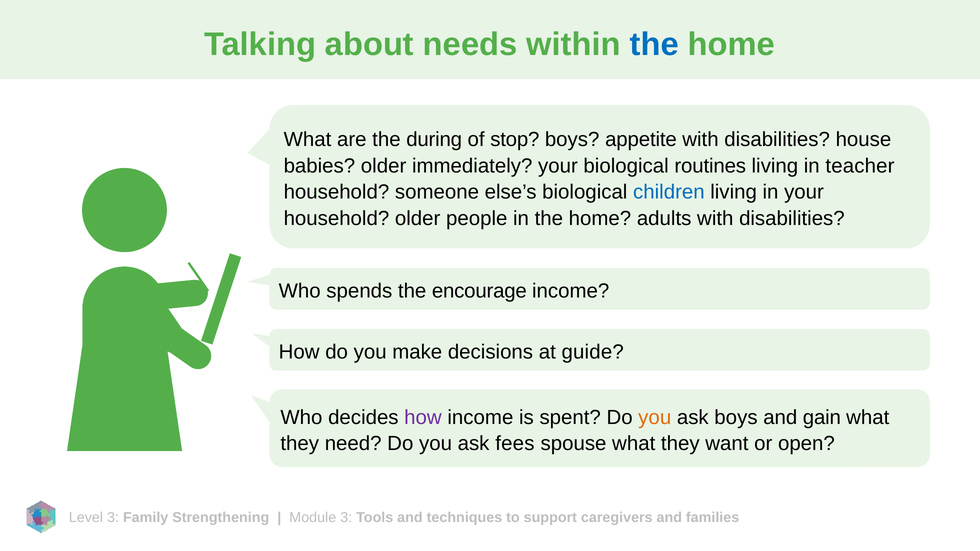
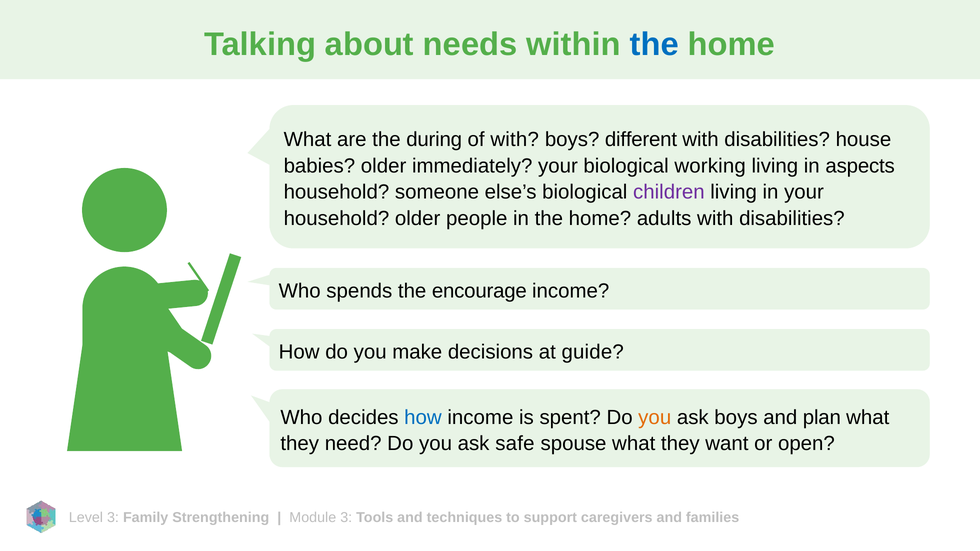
of stop: stop -> with
appetite: appetite -> different
routines: routines -> working
teacher: teacher -> aspects
children colour: blue -> purple
how at (423, 418) colour: purple -> blue
gain: gain -> plan
fees: fees -> safe
